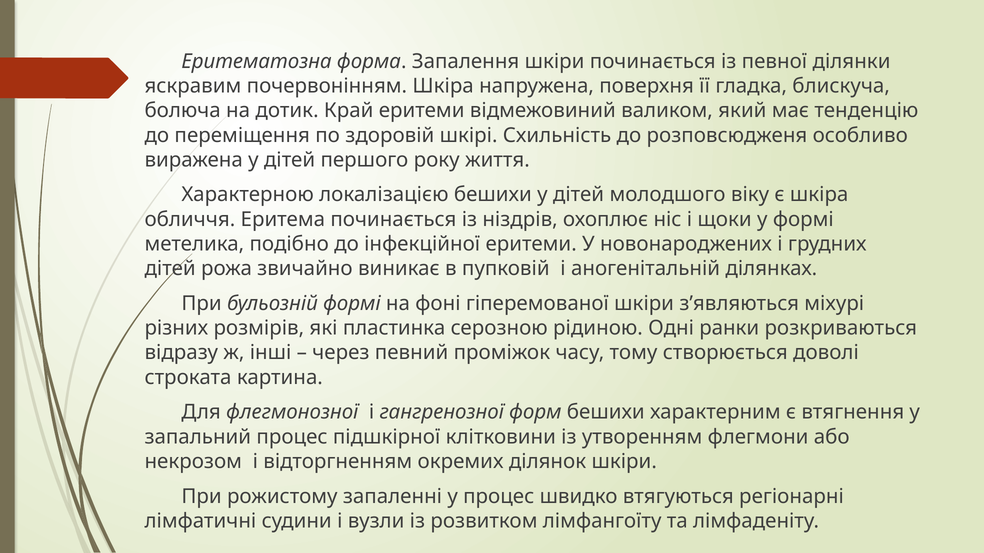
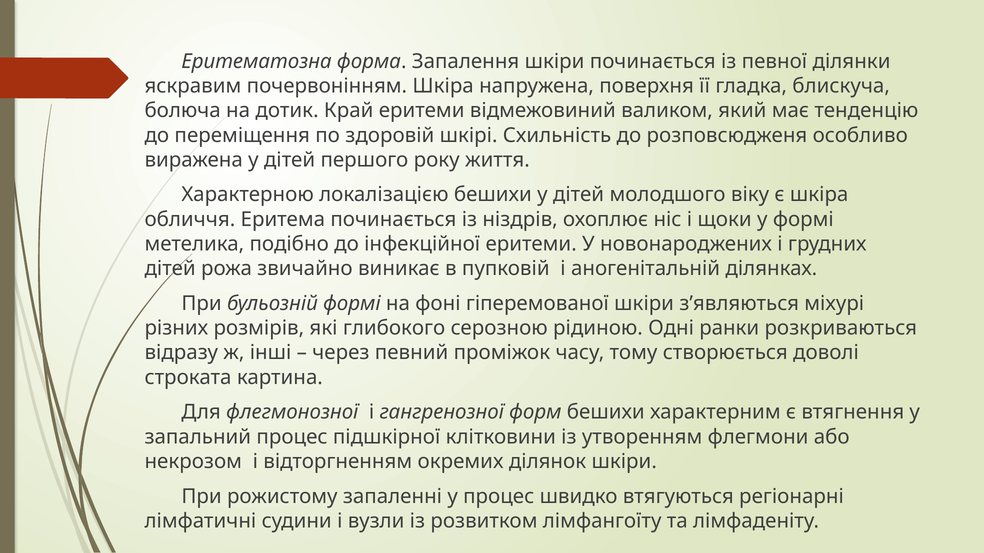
пластинка: пластинка -> глибокого
